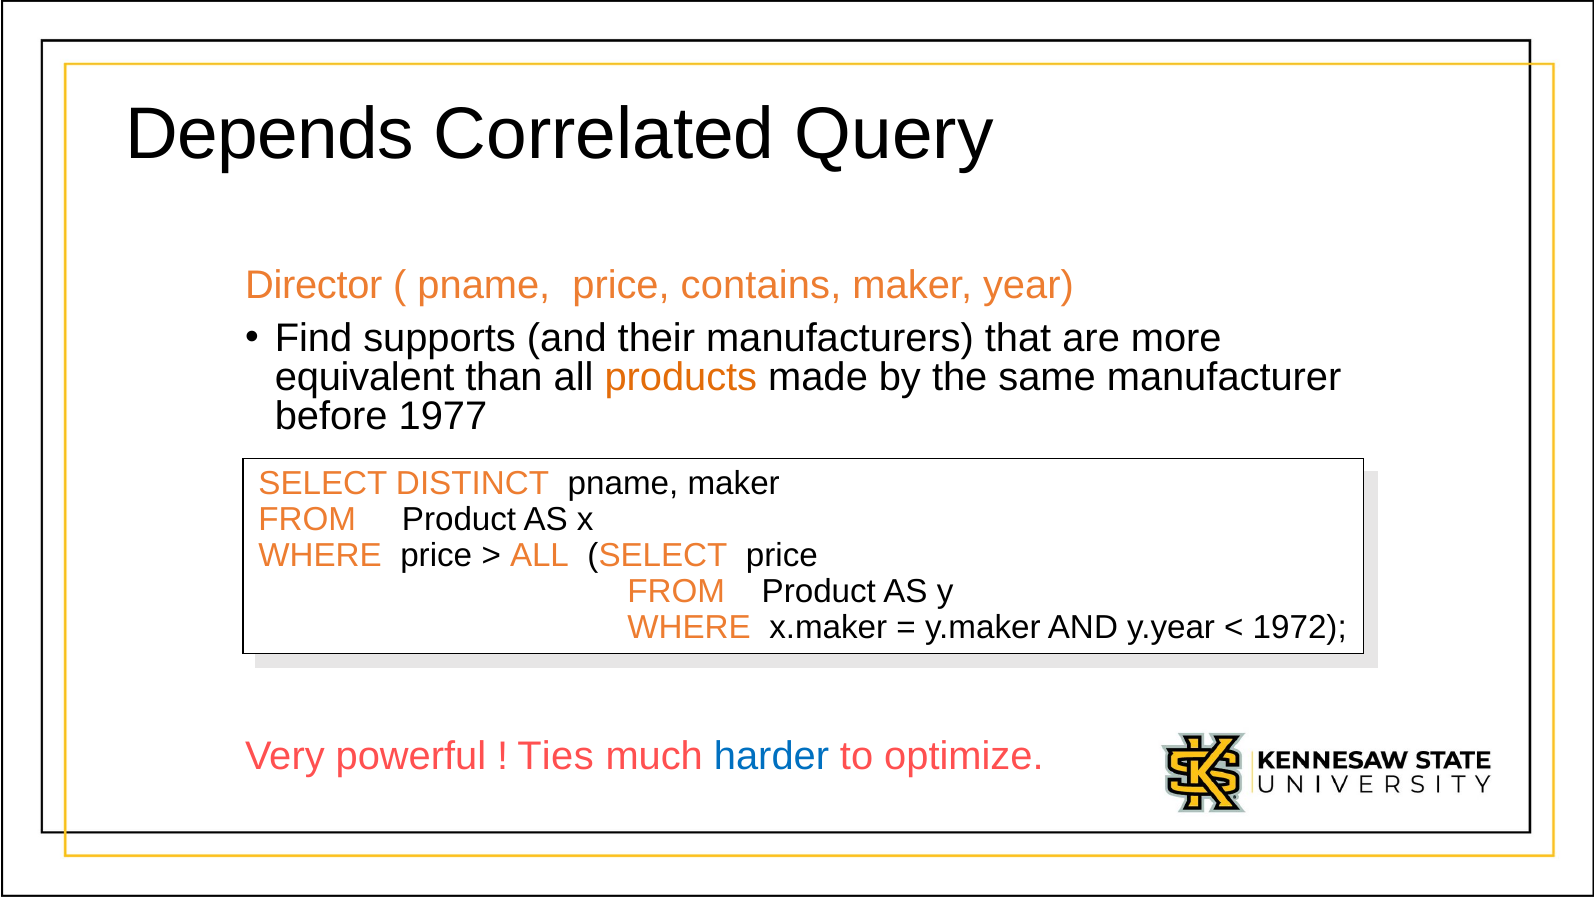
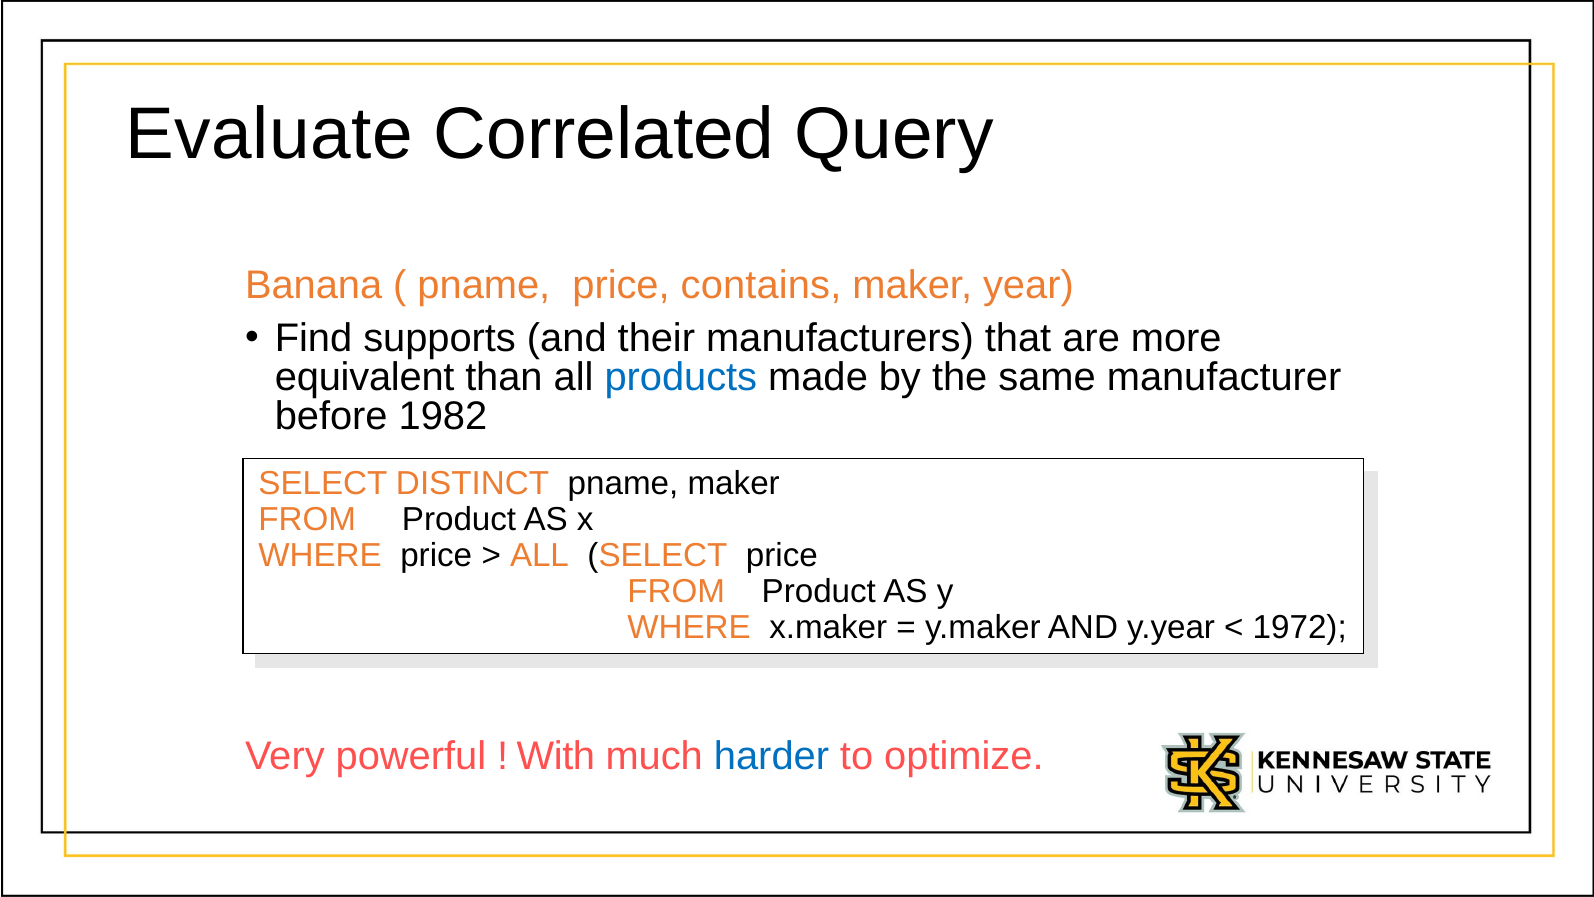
Depends: Depends -> Evaluate
Director: Director -> Banana
products colour: orange -> blue
1977: 1977 -> 1982
Ties: Ties -> With
